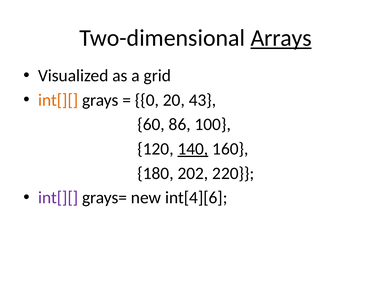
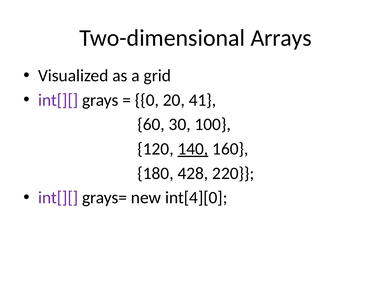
Arrays underline: present -> none
int[][ at (58, 100) colour: orange -> purple
43: 43 -> 41
86: 86 -> 30
202: 202 -> 428
int[4][6: int[4][6 -> int[4][0
